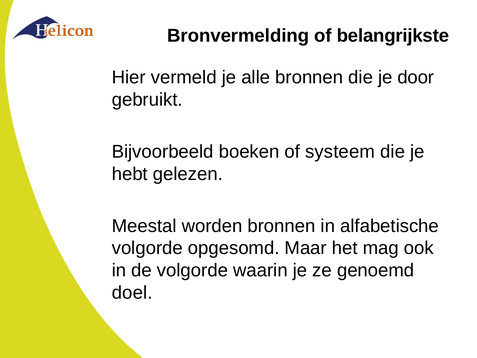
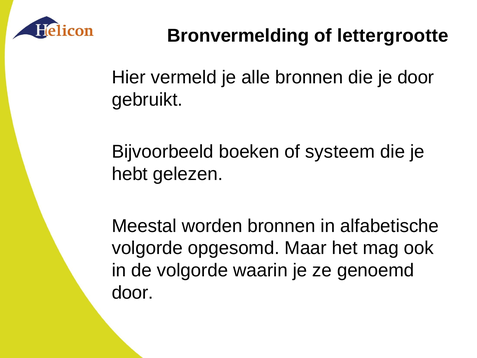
belangrijkste: belangrijkste -> lettergrootte
doel at (132, 293): doel -> door
